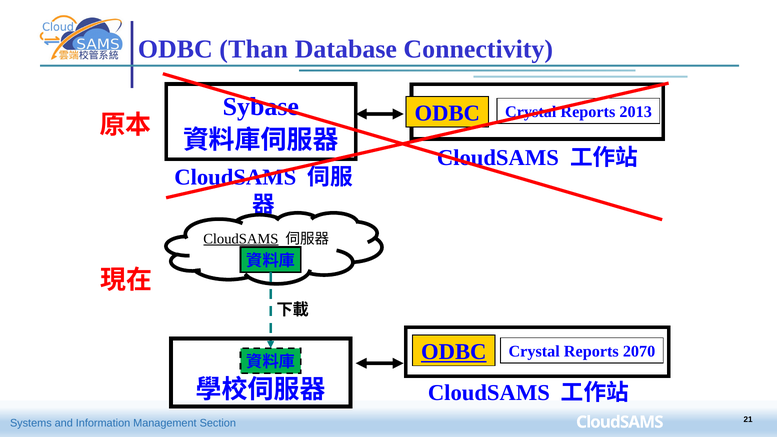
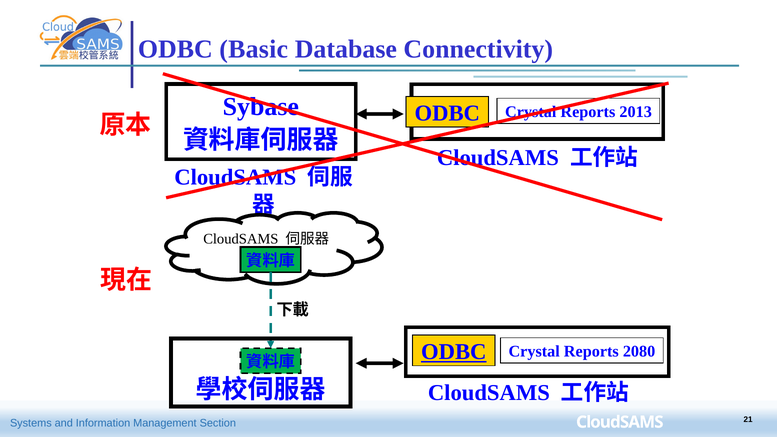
Than: Than -> Basic
CloudSAMS at (241, 239) underline: present -> none
2070: 2070 -> 2080
